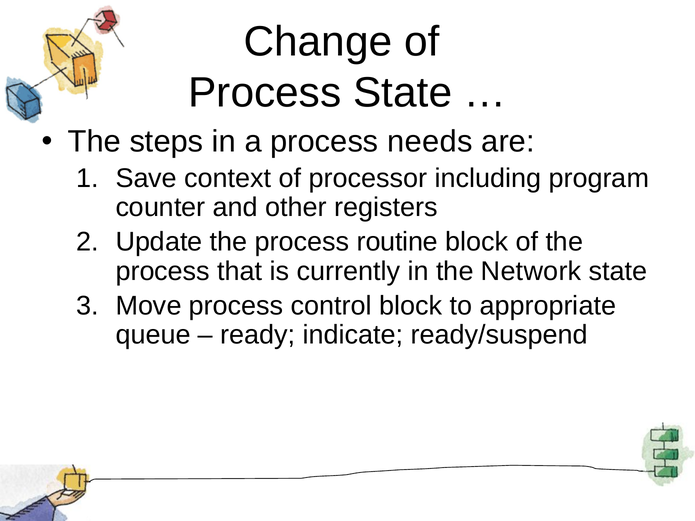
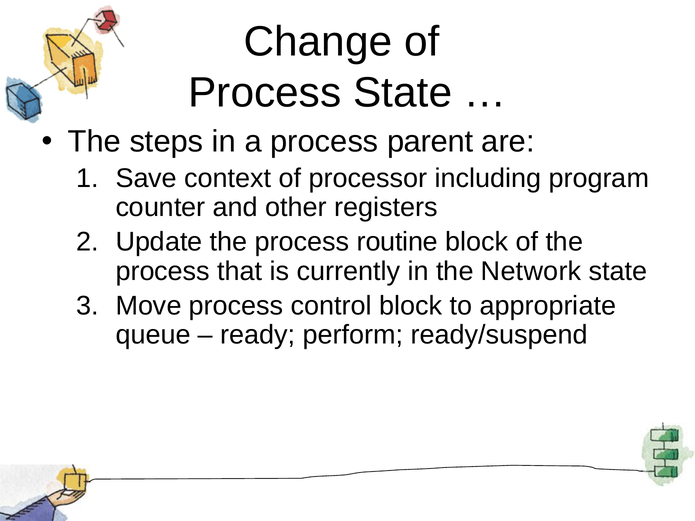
needs: needs -> parent
indicate: indicate -> perform
